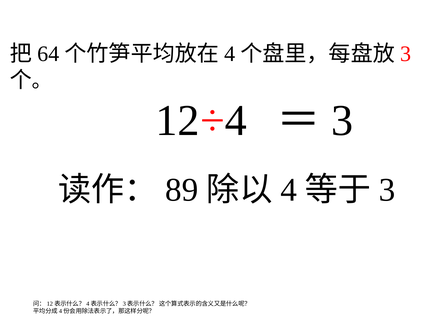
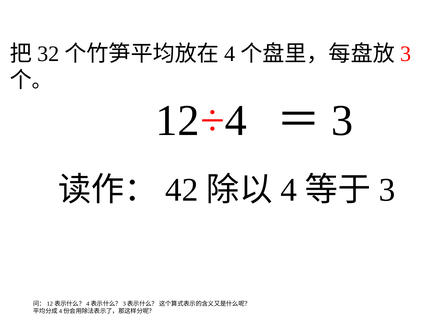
64: 64 -> 32
89: 89 -> 42
